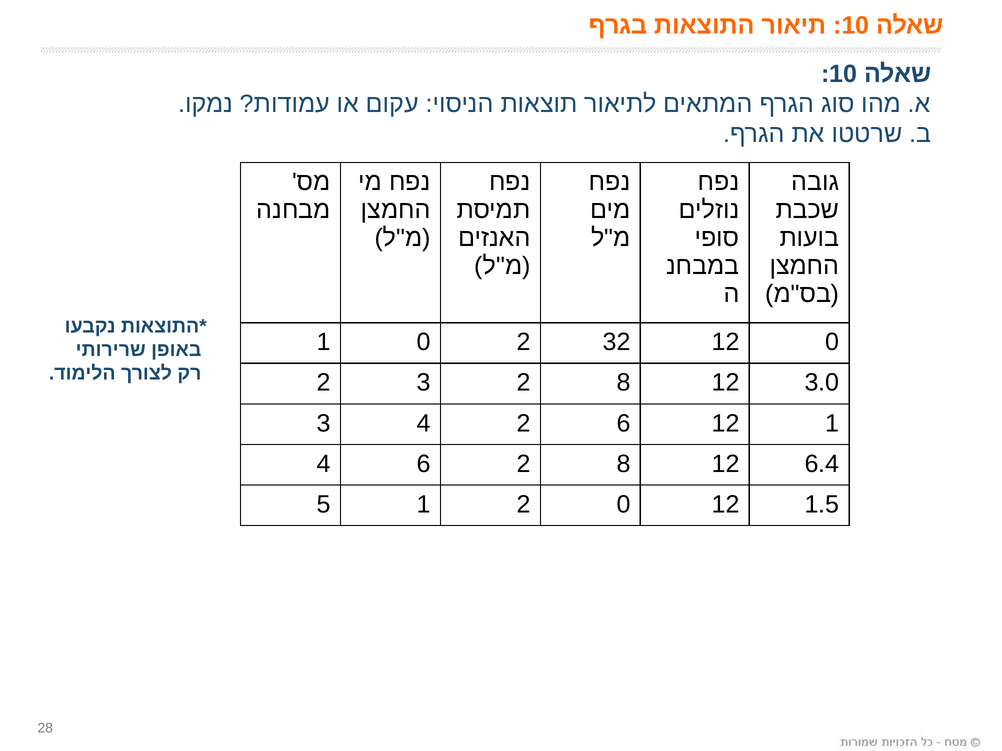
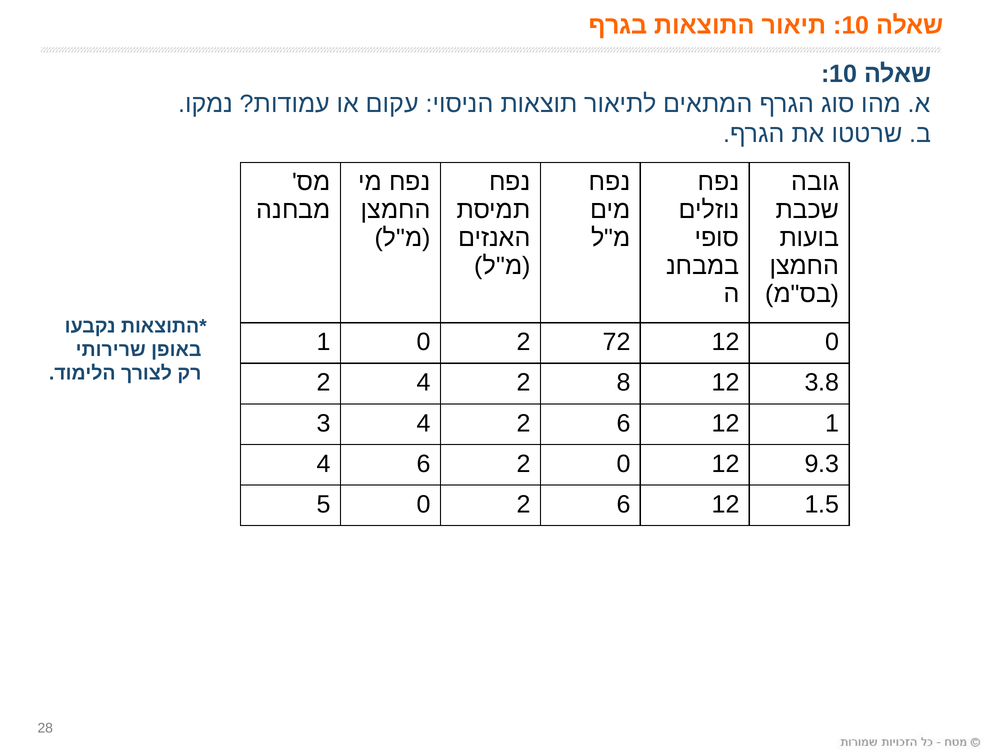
32: 32 -> 72
2 3: 3 -> 4
3.0: 3.0 -> 3.8
6 2 8: 8 -> 0
6.4: 6.4 -> 9.3
5 1: 1 -> 0
0 at (623, 505): 0 -> 6
